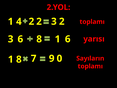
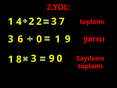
2 2: 2 -> 7
6 8: 8 -> 0
1 6: 6 -> 9
8 7: 7 -> 3
